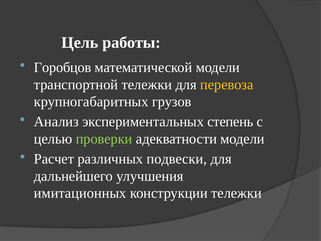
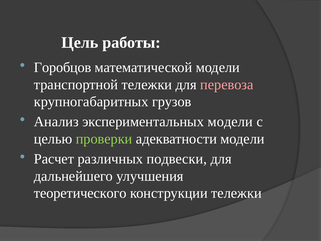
перевоза colour: yellow -> pink
экспериментальных степень: степень -> модели
имитационных: имитационных -> теоретического
